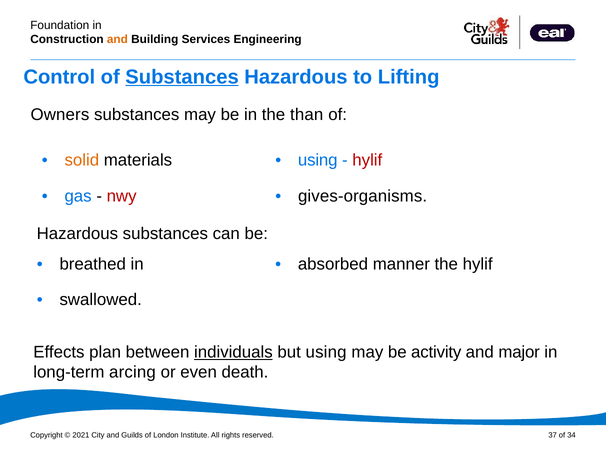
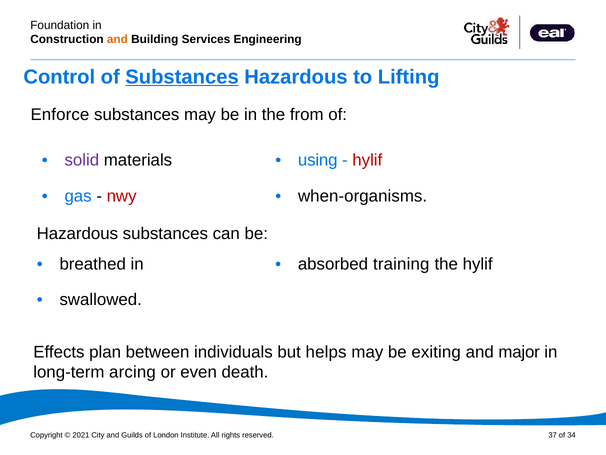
Owners: Owners -> Enforce
than: than -> from
solid colour: orange -> purple
gives-organisms: gives-organisms -> when-organisms
manner: manner -> training
individuals underline: present -> none
but using: using -> helps
activity: activity -> exiting
